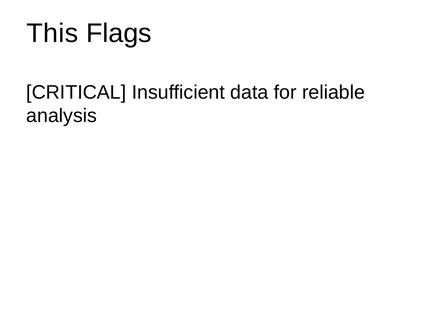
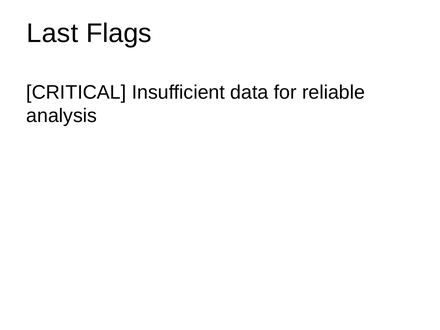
This: This -> Last
